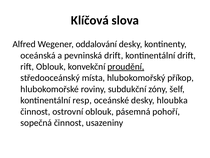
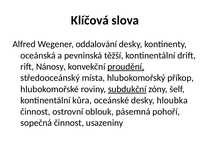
pevninská drift: drift -> těžší
rift Oblouk: Oblouk -> Nánosy
subdukční underline: none -> present
resp: resp -> kůra
